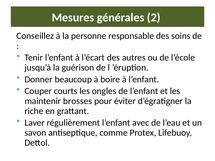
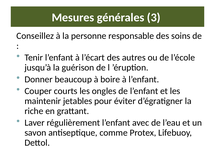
2: 2 -> 3
brosses: brosses -> jetables
